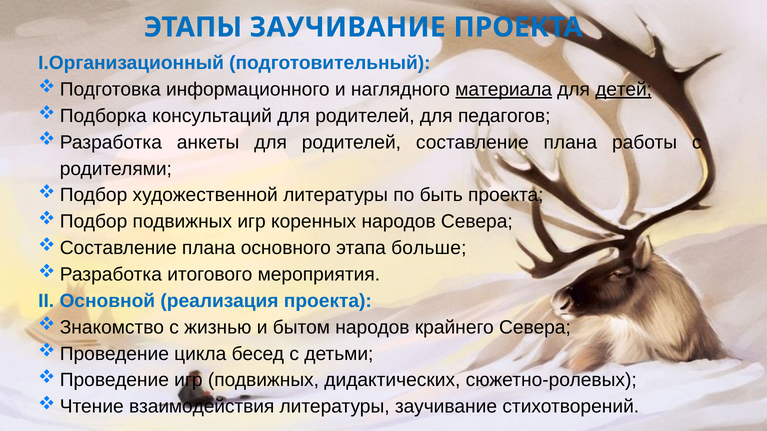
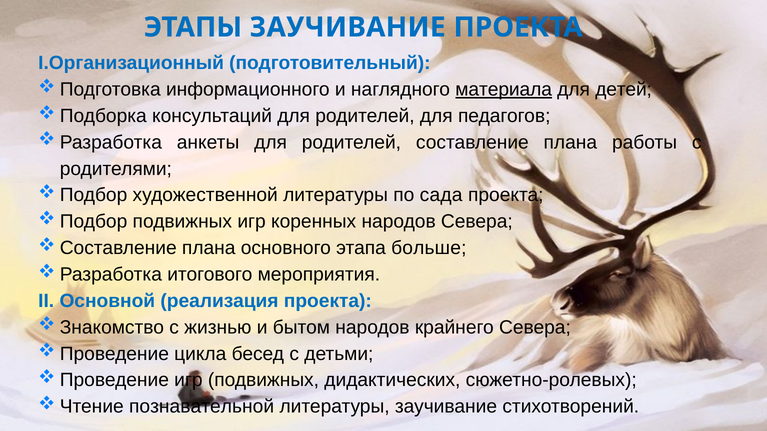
детей underline: present -> none
быть: быть -> сада
взаимодействия: взаимодействия -> познавательной
